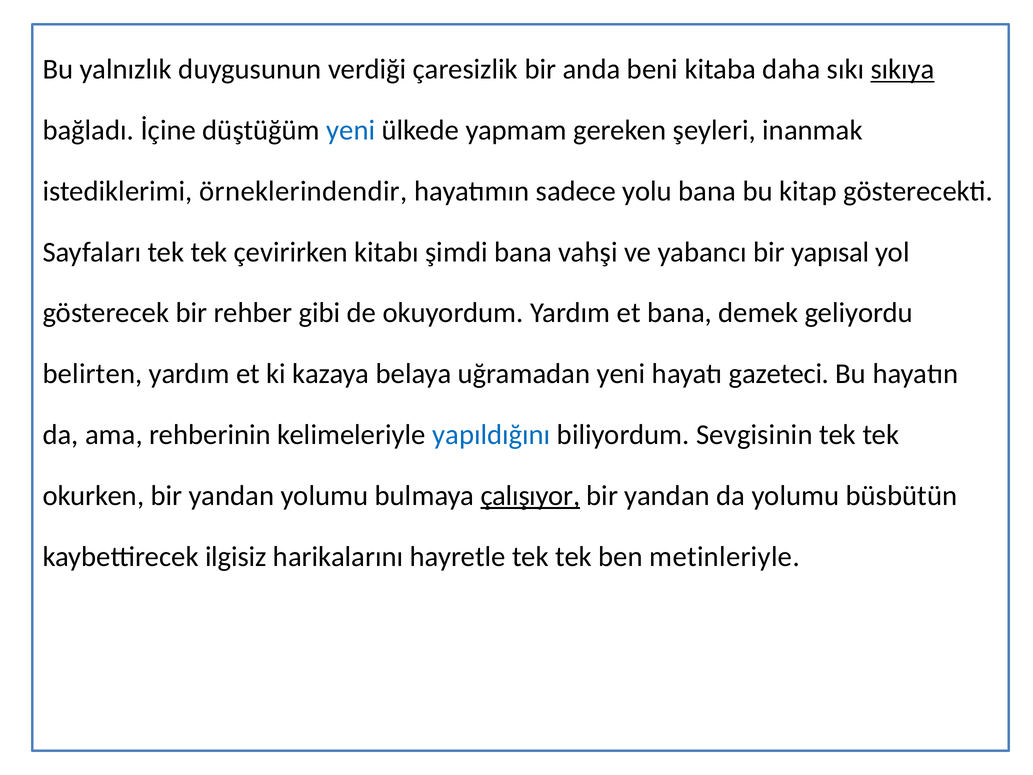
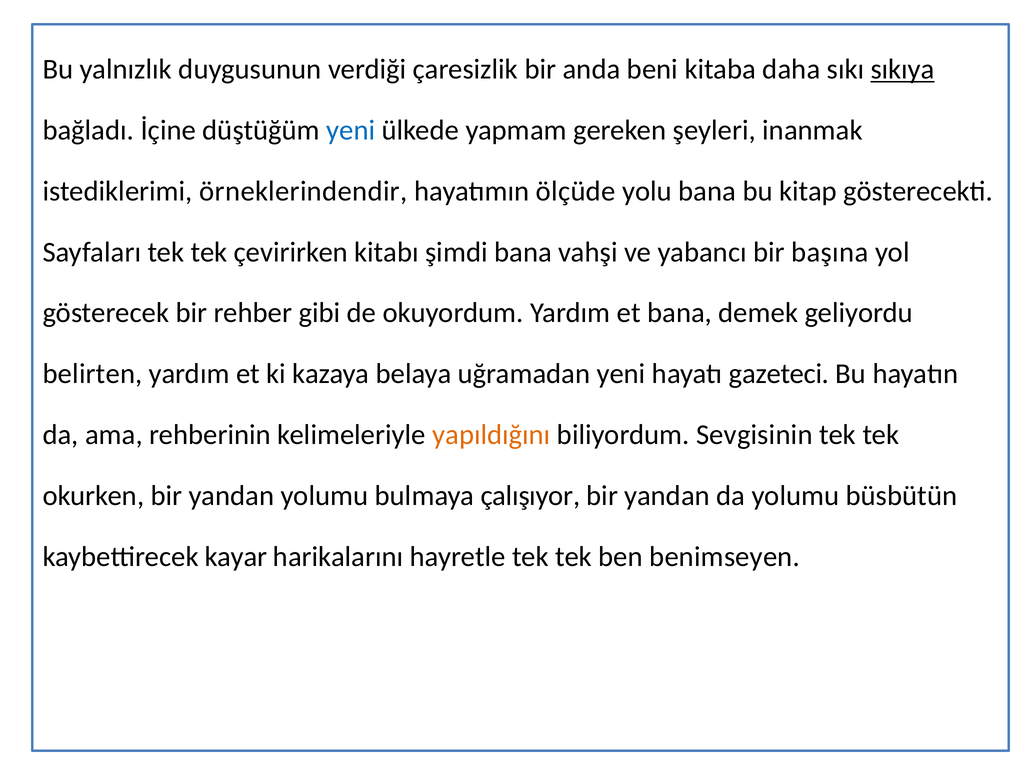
sadece: sadece -> ölçüde
yapısal: yapısal -> başına
yapıldığını colour: blue -> orange
çalışıyor underline: present -> none
ilgisiz: ilgisiz -> kayar
metinleriyle: metinleriyle -> benimseyen
